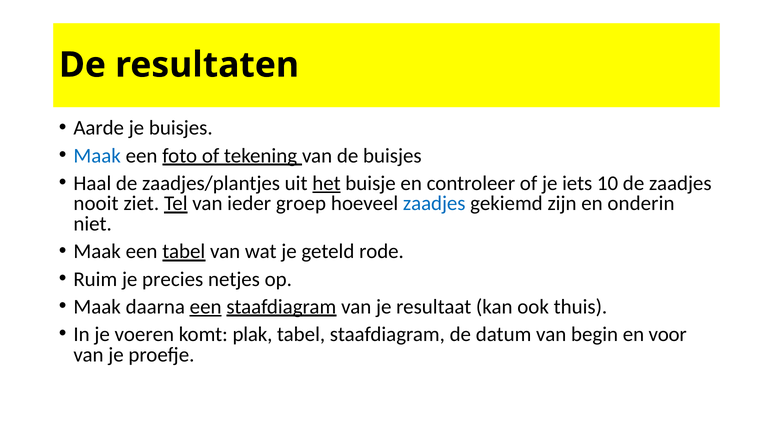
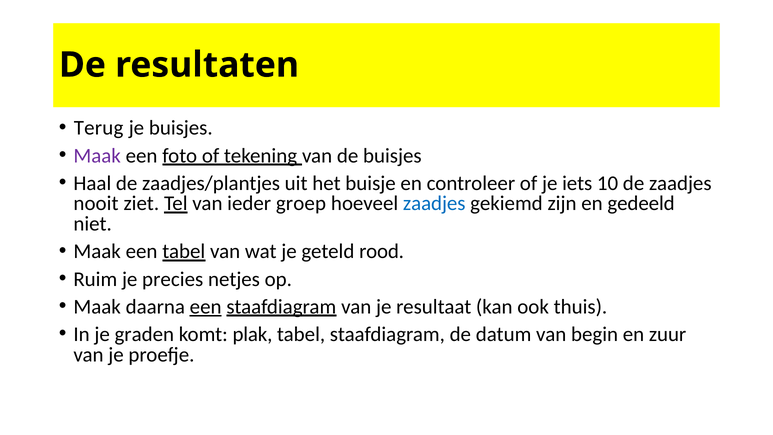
Aarde: Aarde -> Terug
Maak at (97, 156) colour: blue -> purple
het underline: present -> none
onderin: onderin -> gedeeld
rode: rode -> rood
voeren: voeren -> graden
voor: voor -> zuur
